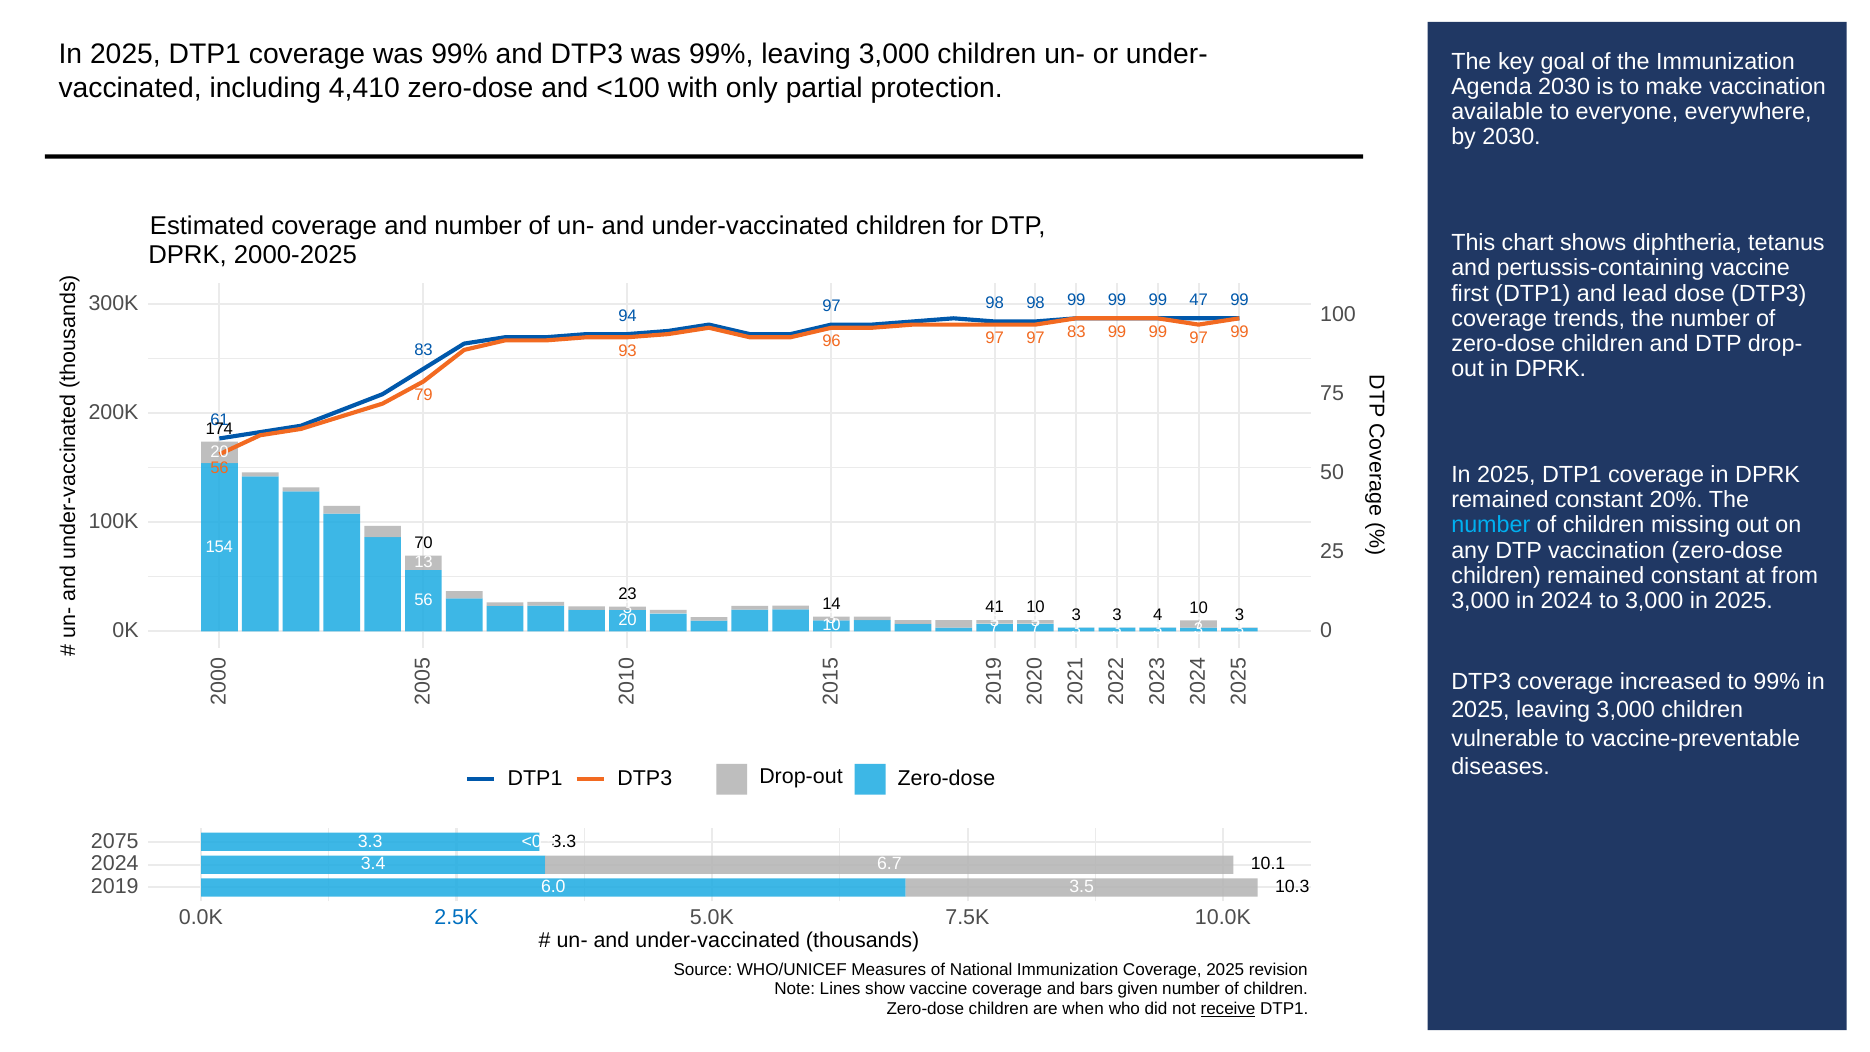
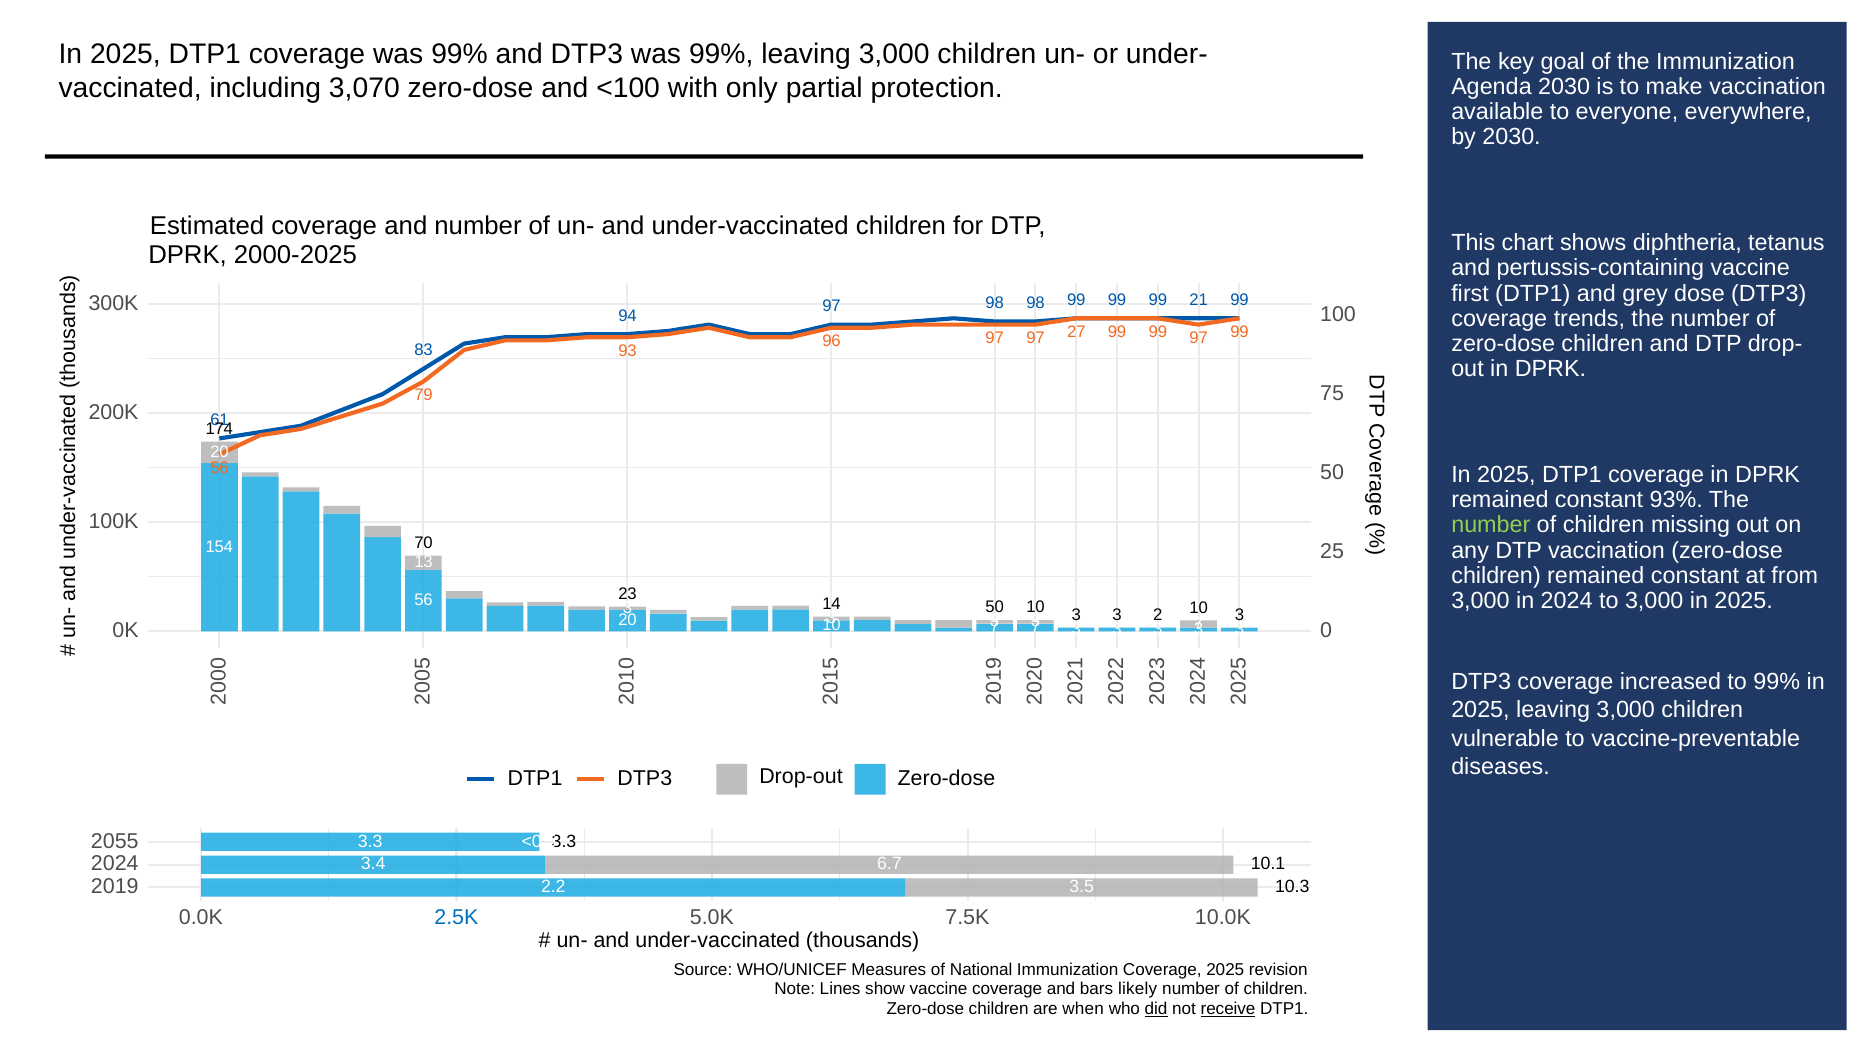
4,410: 4,410 -> 3,070
lead: lead -> grey
47: 47 -> 21
97 83: 83 -> 27
20%: 20% -> 93%
number at (1491, 525) colour: light blue -> light green
14 41: 41 -> 50
3 3 4: 4 -> 2
2075: 2075 -> 2055
6.0: 6.0 -> 2.2
given: given -> likely
did underline: none -> present
